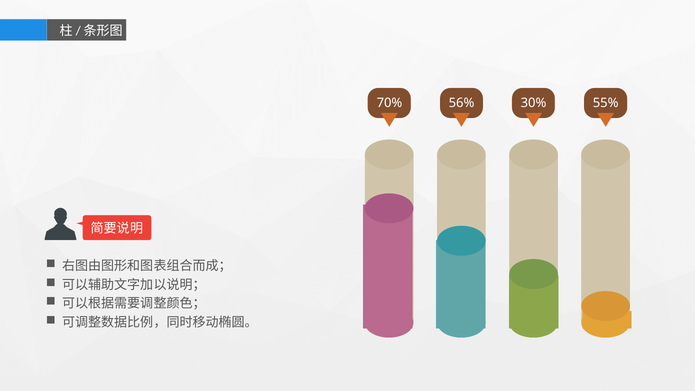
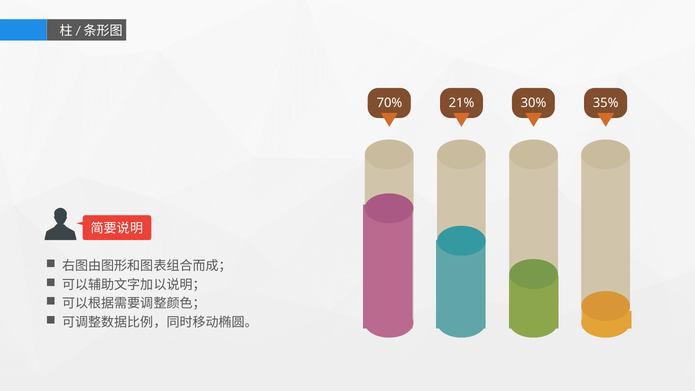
56%: 56% -> 21%
55%: 55% -> 35%
